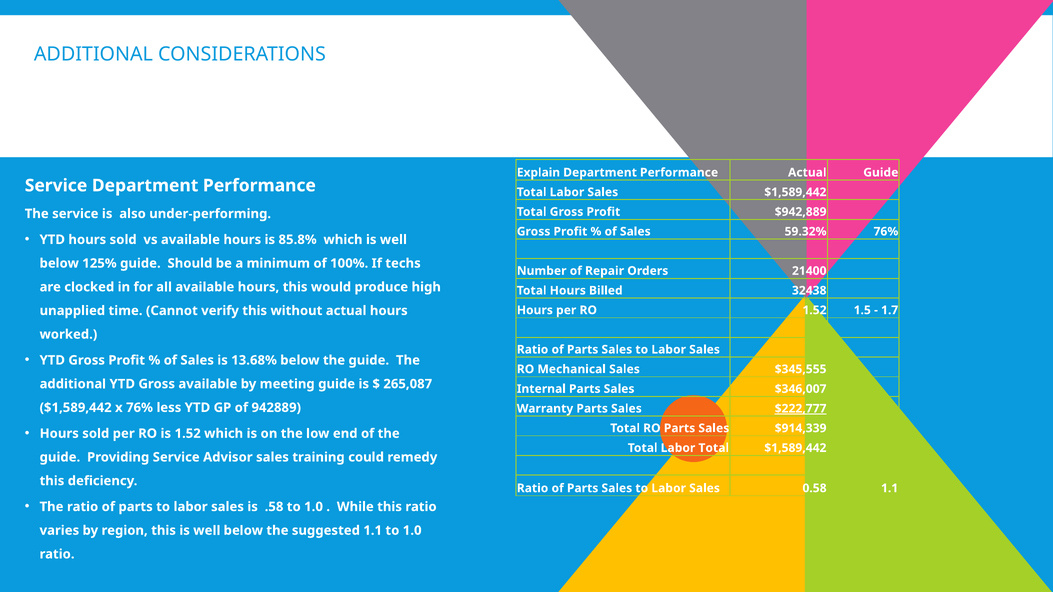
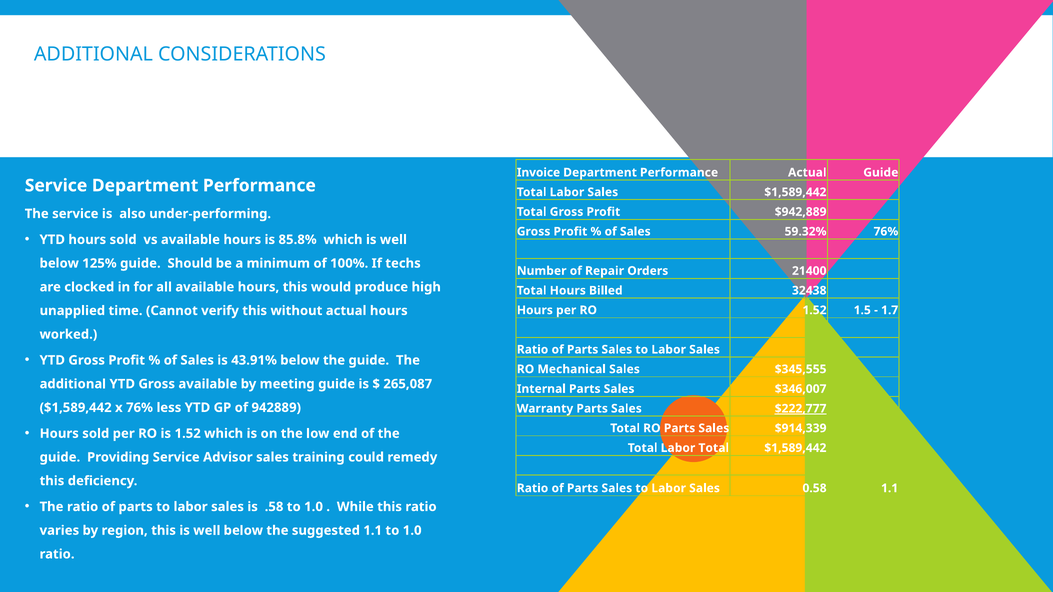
Explain: Explain -> Invoice
13.68%: 13.68% -> 43.91%
